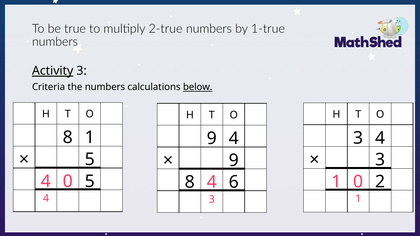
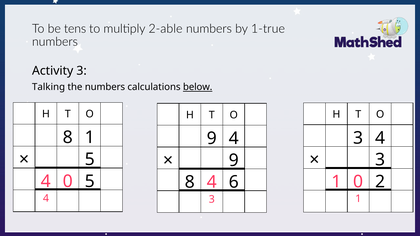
true: true -> tens
2-true: 2-true -> 2-able
Activity underline: present -> none
Criteria: Criteria -> Talking
